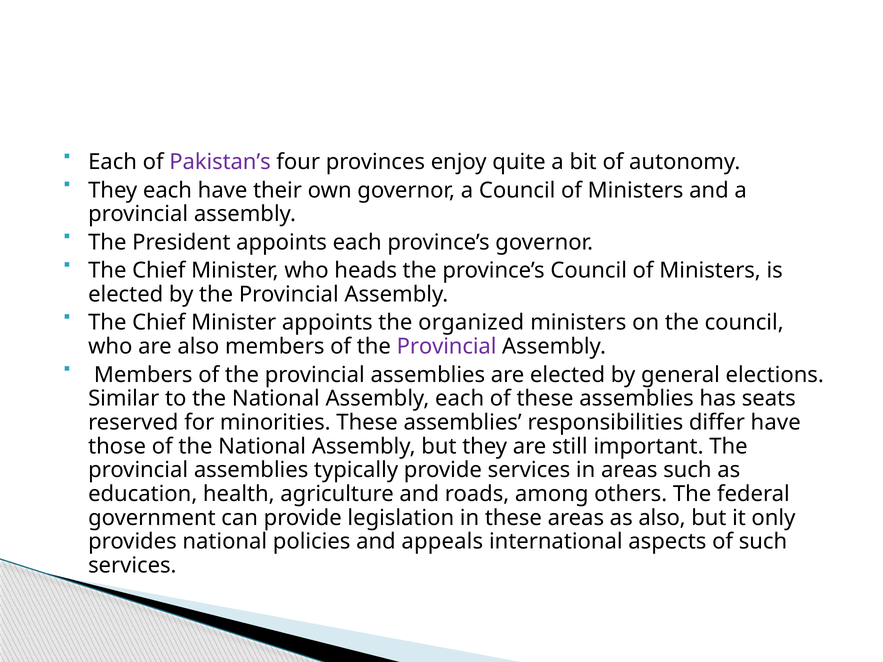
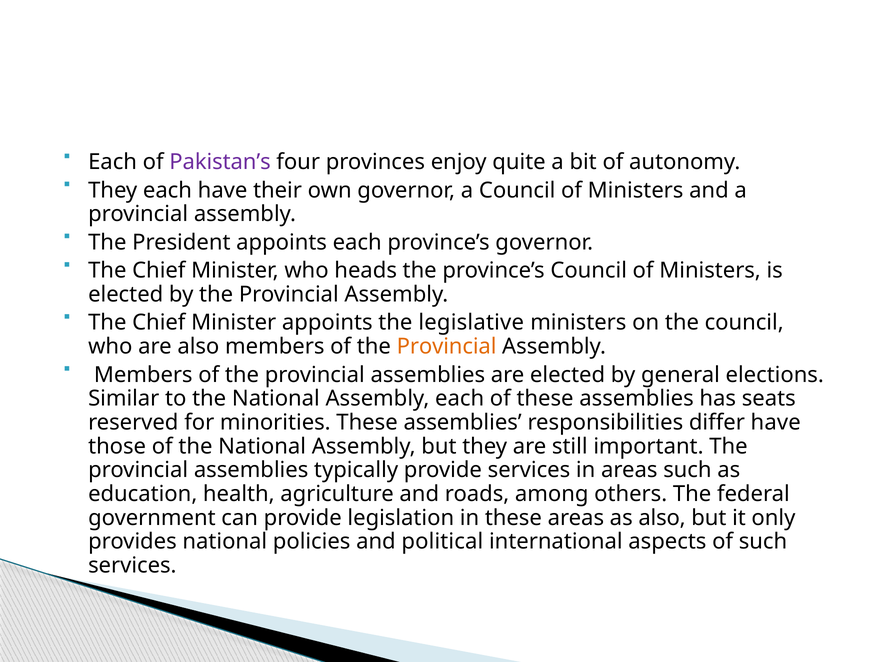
organized: organized -> legislative
Provincial at (447, 347) colour: purple -> orange
appeals: appeals -> political
